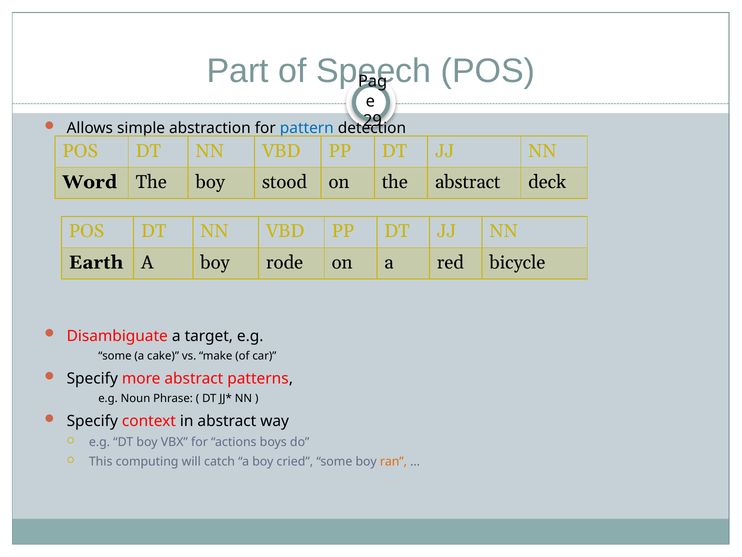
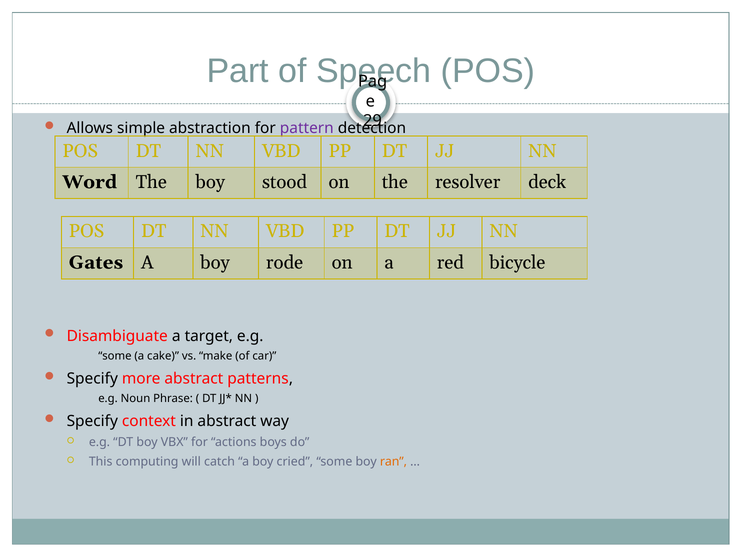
pattern colour: blue -> purple
the abstract: abstract -> resolver
Earth: Earth -> Gates
